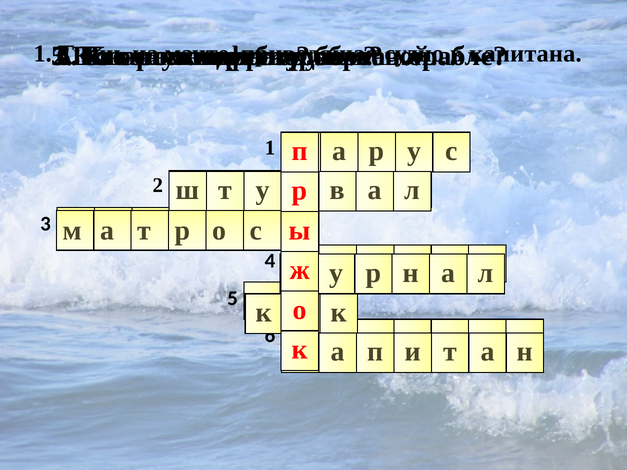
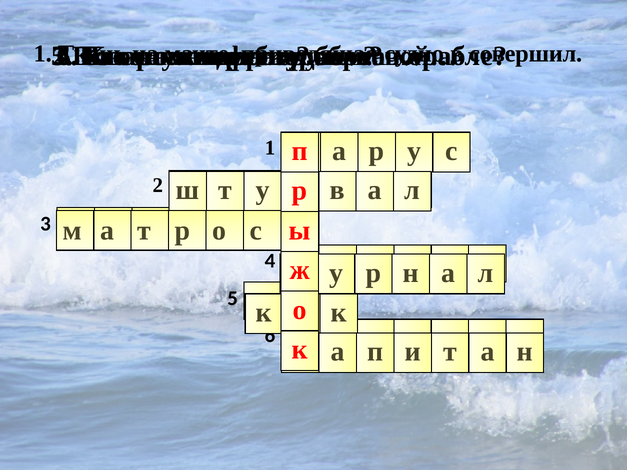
капитана: капитана -> совершил
